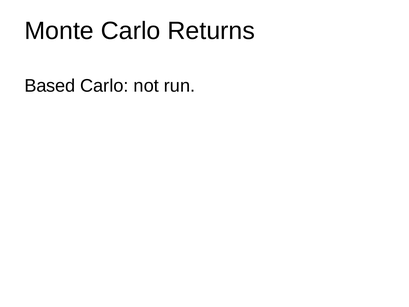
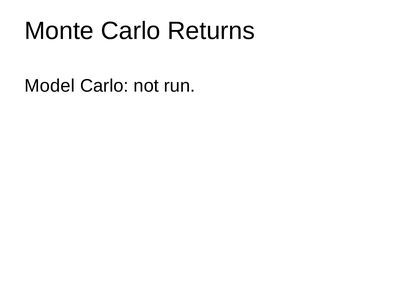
Based: Based -> Model
